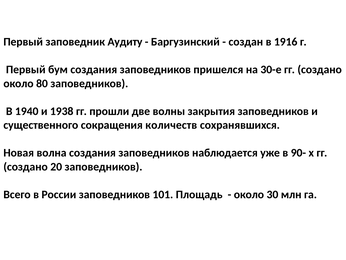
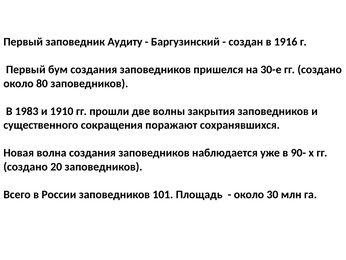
1940: 1940 -> 1983
1938: 1938 -> 1910
количеств: количеств -> поражают
